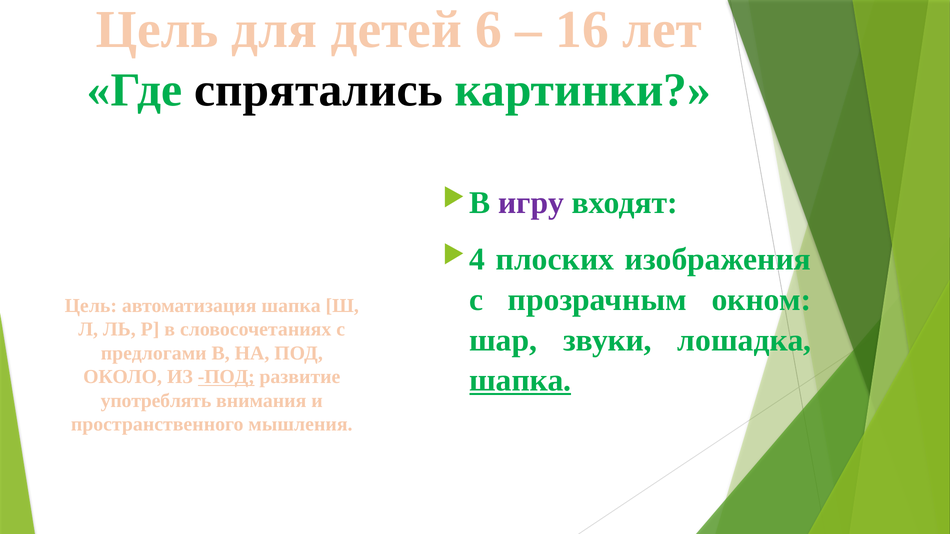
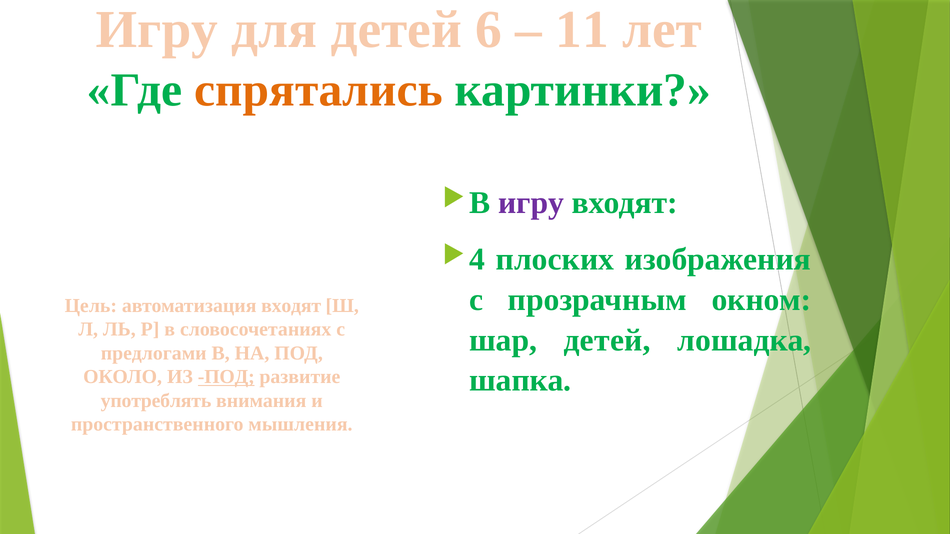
Цель at (157, 30): Цель -> Игру
16: 16 -> 11
спрятались colour: black -> orange
автоматизация шапка: шапка -> входят
шар звуки: звуки -> детей
шапка at (520, 381) underline: present -> none
